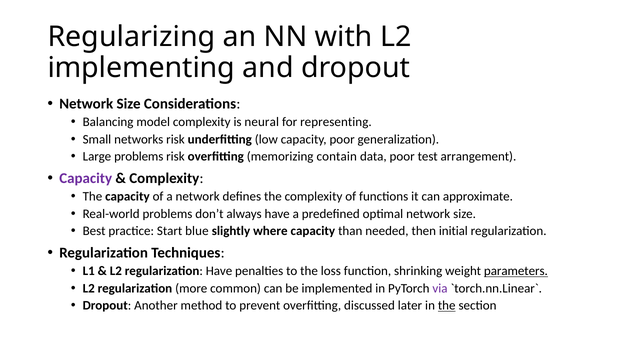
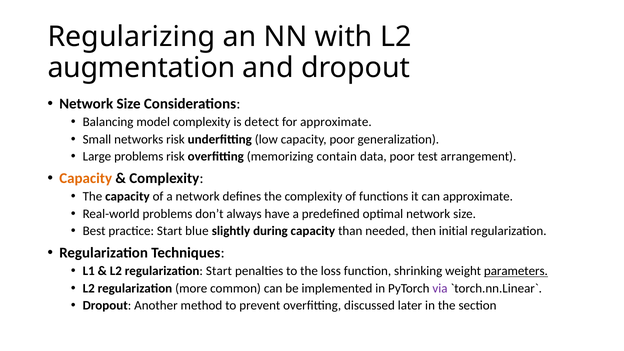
implementing: implementing -> augmentation
neural: neural -> detect
for representing: representing -> approximate
Capacity at (86, 178) colour: purple -> orange
where: where -> during
regularization Have: Have -> Start
the at (447, 306) underline: present -> none
